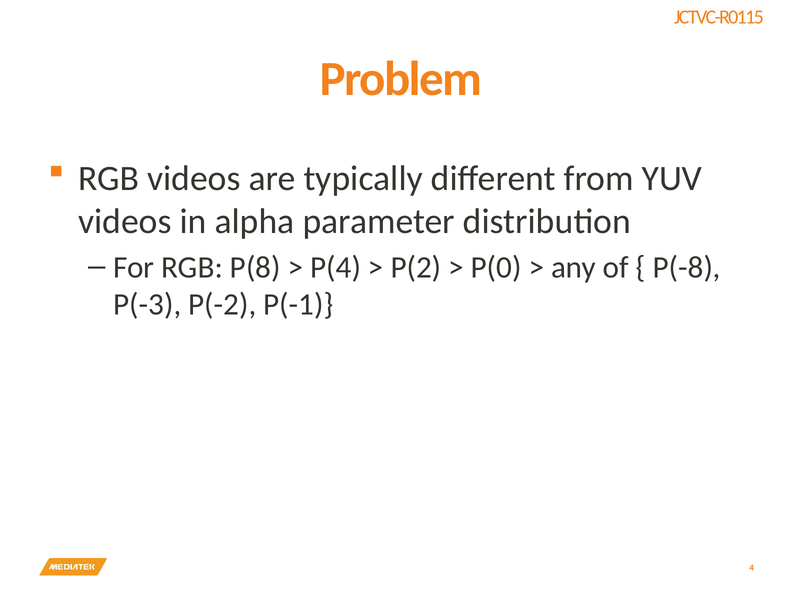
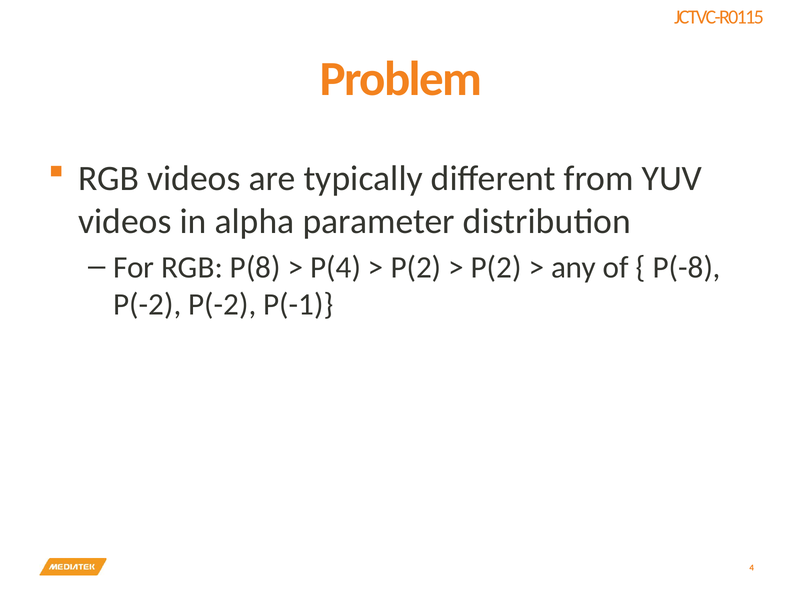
P(0 at (496, 267): P(0 -> P(2
P(-3 at (147, 304): P(-3 -> P(-2
